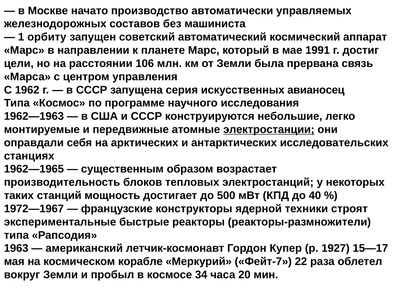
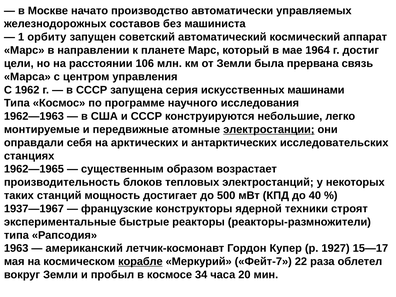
1991: 1991 -> 1964
авианосец: авианосец -> машинами
1972—1967: 1972—1967 -> 1937—1967
корабле underline: none -> present
